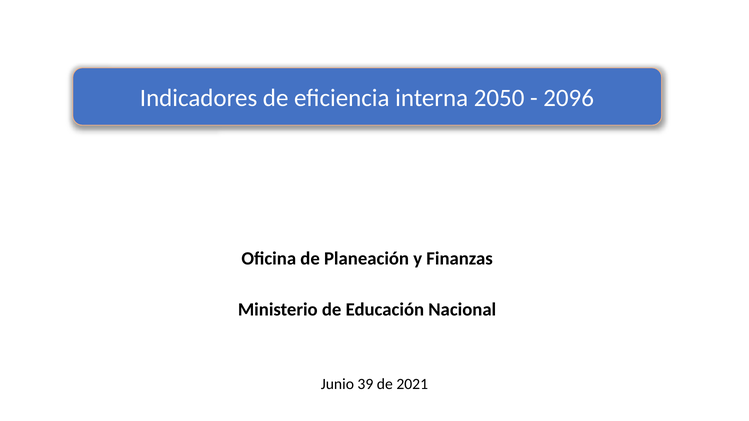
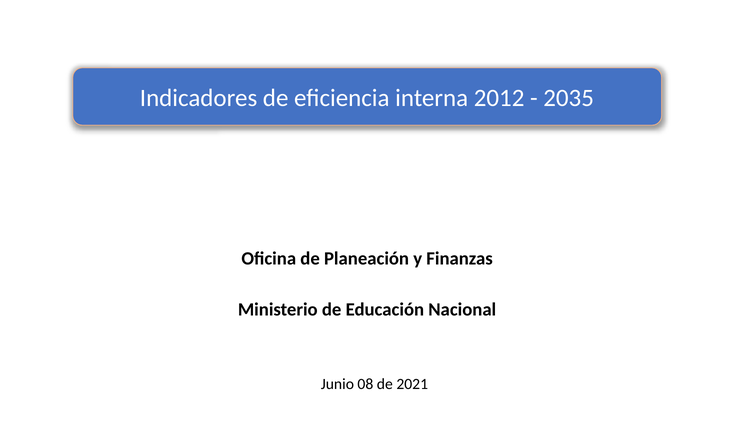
2050: 2050 -> 2012
2096: 2096 -> 2035
39: 39 -> 08
